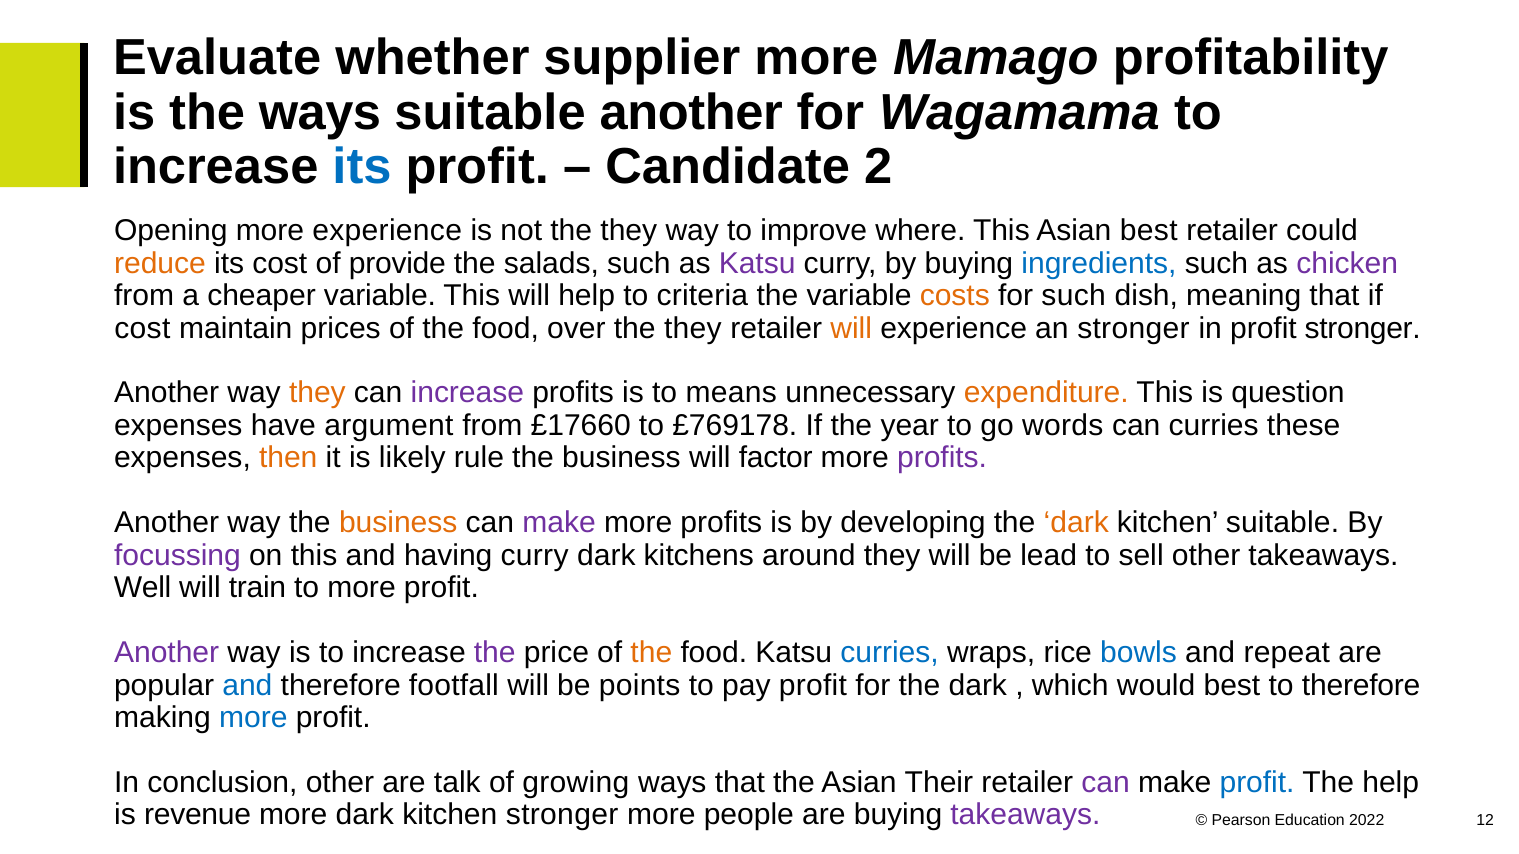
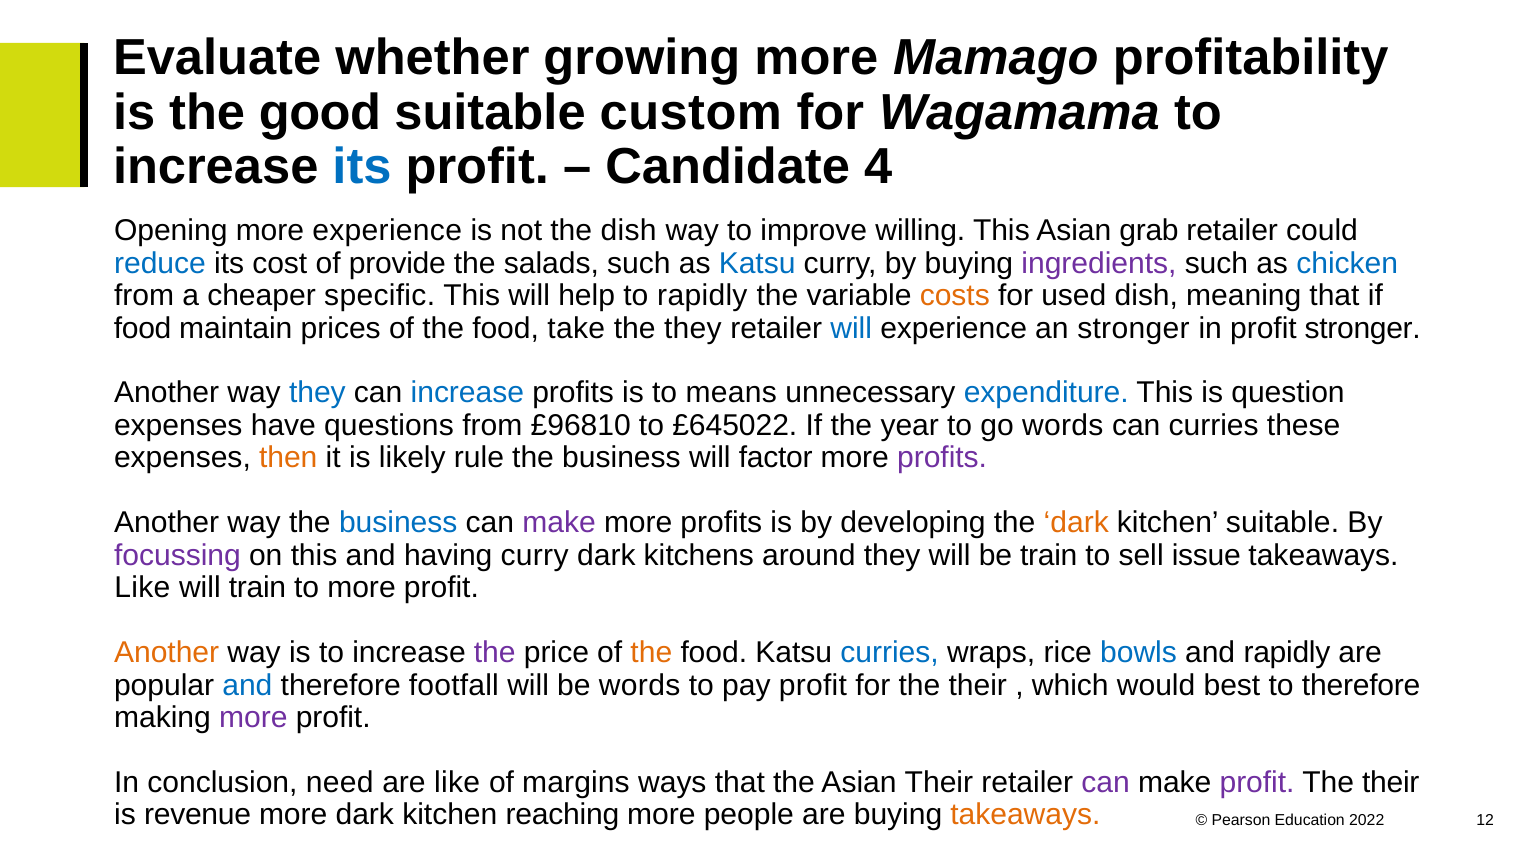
supplier: supplier -> growing
the ways: ways -> good
suitable another: another -> custom
2: 2 -> 4
not the they: they -> dish
where: where -> willing
Asian best: best -> grab
reduce colour: orange -> blue
Katsu at (757, 263) colour: purple -> blue
ingredients colour: blue -> purple
chicken colour: purple -> blue
cheaper variable: variable -> specific
to criteria: criteria -> rapidly
for such: such -> used
cost at (142, 328): cost -> food
over: over -> take
will at (851, 328) colour: orange -> blue
they at (317, 393) colour: orange -> blue
increase at (467, 393) colour: purple -> blue
expenditure colour: orange -> blue
argument: argument -> questions
£17660: £17660 -> £96810
£769178: £769178 -> £645022
business at (398, 523) colour: orange -> blue
be lead: lead -> train
sell other: other -> issue
Well at (143, 588): Well -> Like
Another at (167, 653) colour: purple -> orange
and repeat: repeat -> rapidly
be points: points -> words
for the dark: dark -> their
more at (253, 718) colour: blue -> purple
conclusion other: other -> need
are talk: talk -> like
growing: growing -> margins
profit at (1257, 783) colour: blue -> purple
help at (1391, 783): help -> their
kitchen stronger: stronger -> reaching
takeaways at (1025, 815) colour: purple -> orange
